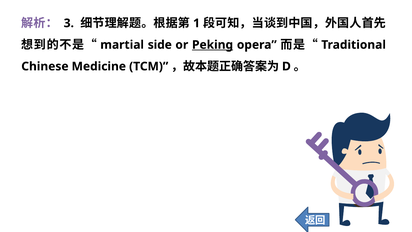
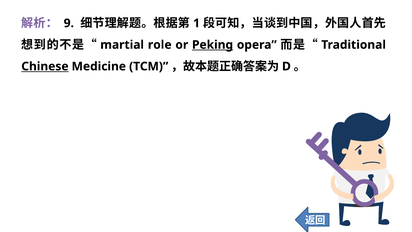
3: 3 -> 9
side: side -> role
Chinese underline: none -> present
